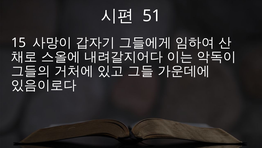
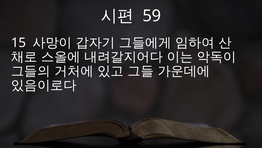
51: 51 -> 59
